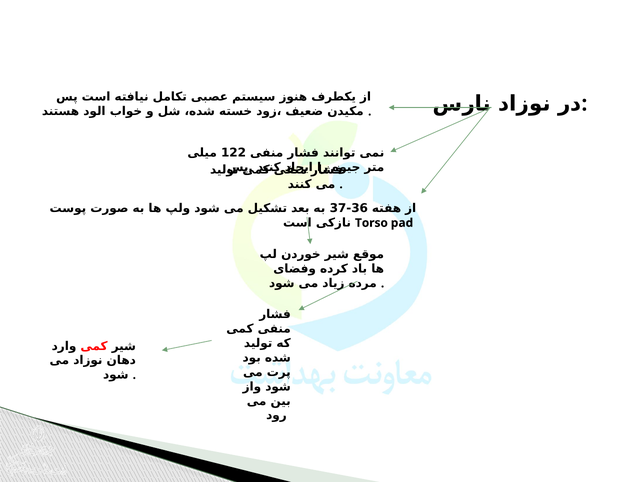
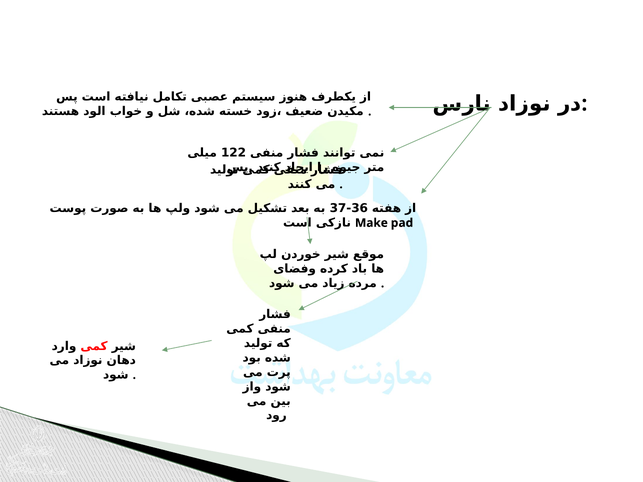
Torso: Torso -> Make
